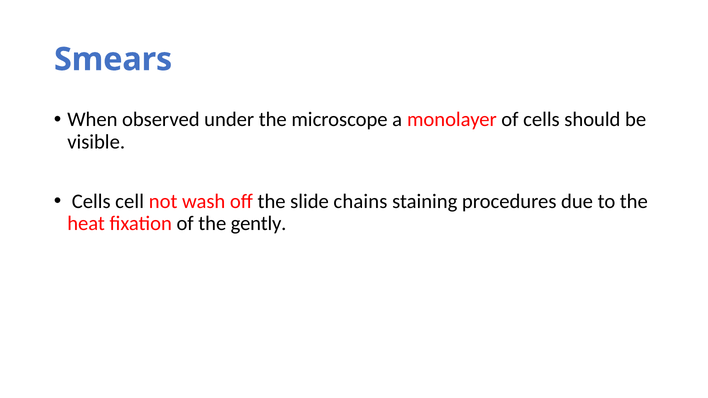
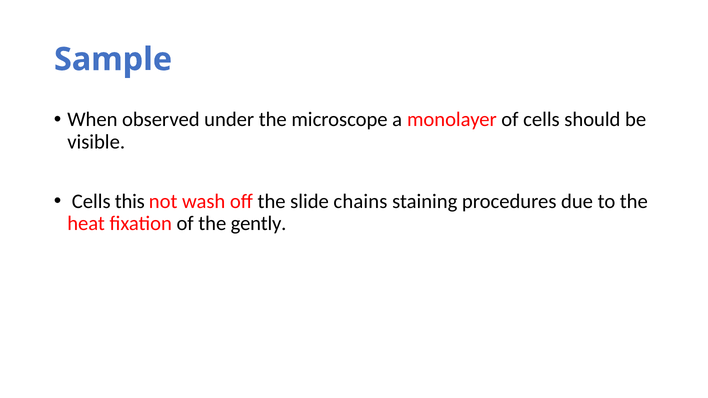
Smears: Smears -> Sample
cell: cell -> this
